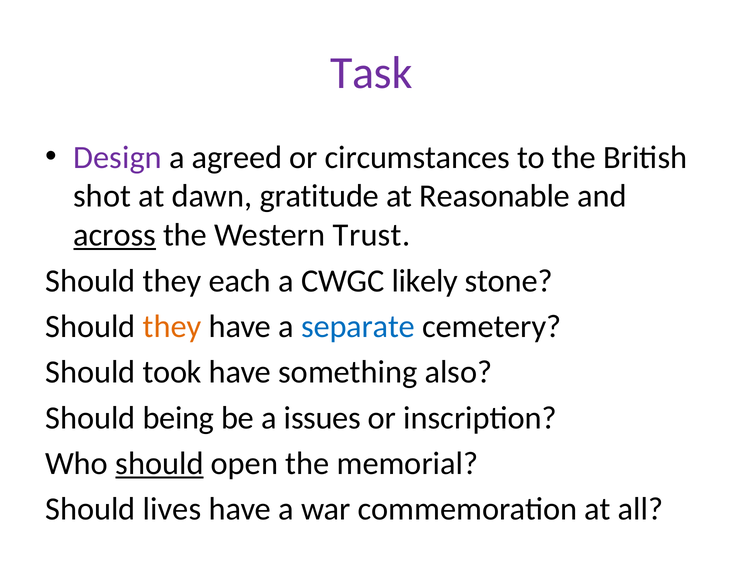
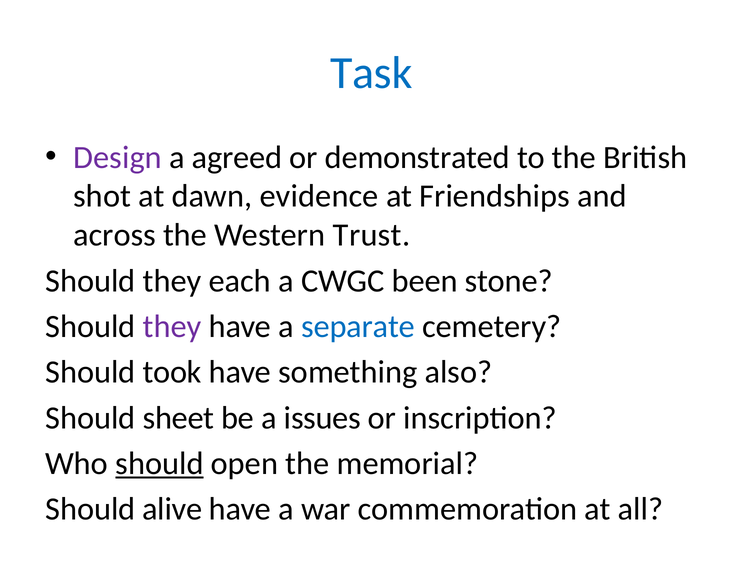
Task colour: purple -> blue
circumstances: circumstances -> demonstrated
gratitude: gratitude -> evidence
Reasonable: Reasonable -> Friendships
across underline: present -> none
likely: likely -> been
they at (172, 326) colour: orange -> purple
being: being -> sheet
lives: lives -> alive
